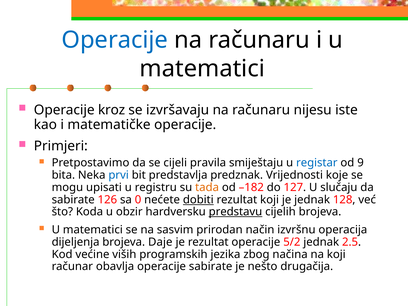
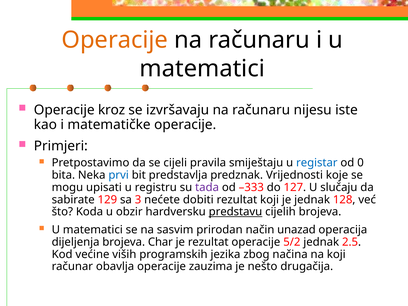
Operacije at (115, 40) colour: blue -> orange
9: 9 -> 0
tada colour: orange -> purple
–182: –182 -> –333
126: 126 -> 129
0: 0 -> 3
dobiti underline: present -> none
izvršnu: izvršnu -> unazad
Daje: Daje -> Char
operacije sabirate: sabirate -> zauzima
